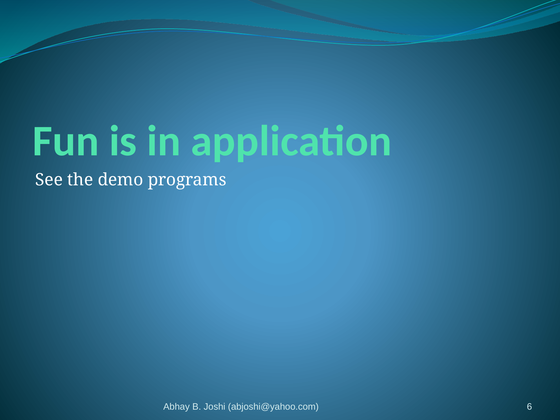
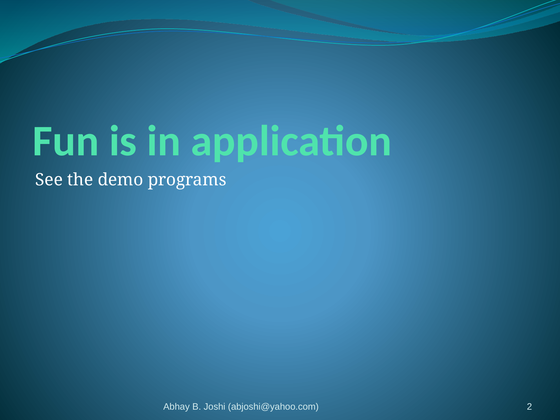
6: 6 -> 2
